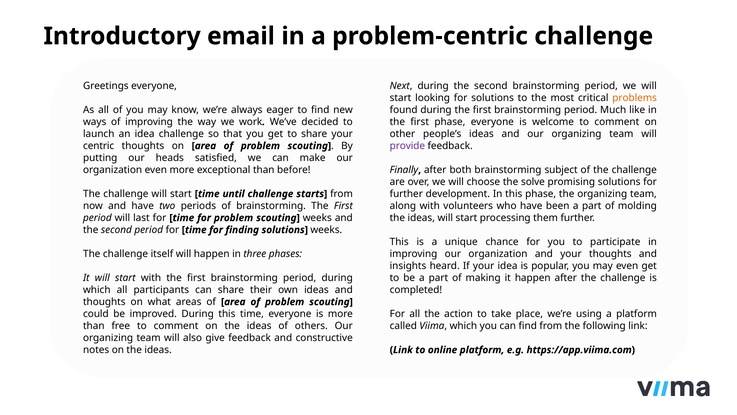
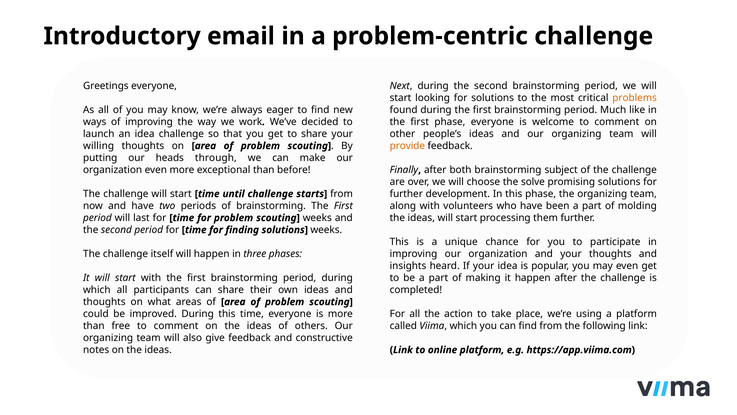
centric: centric -> willing
provide colour: purple -> orange
satisfied: satisfied -> through
